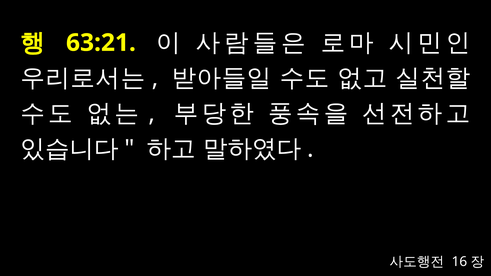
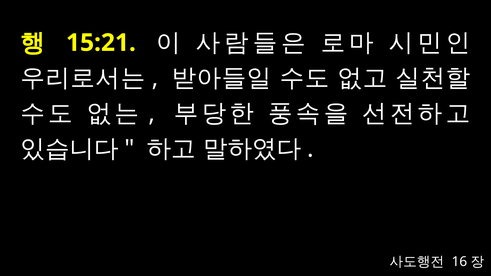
63:21: 63:21 -> 15:21
